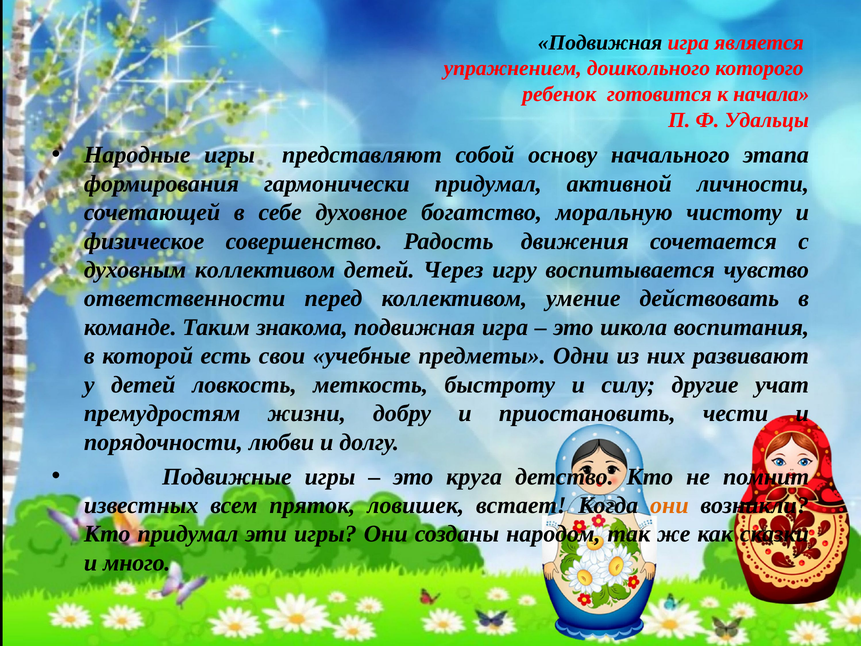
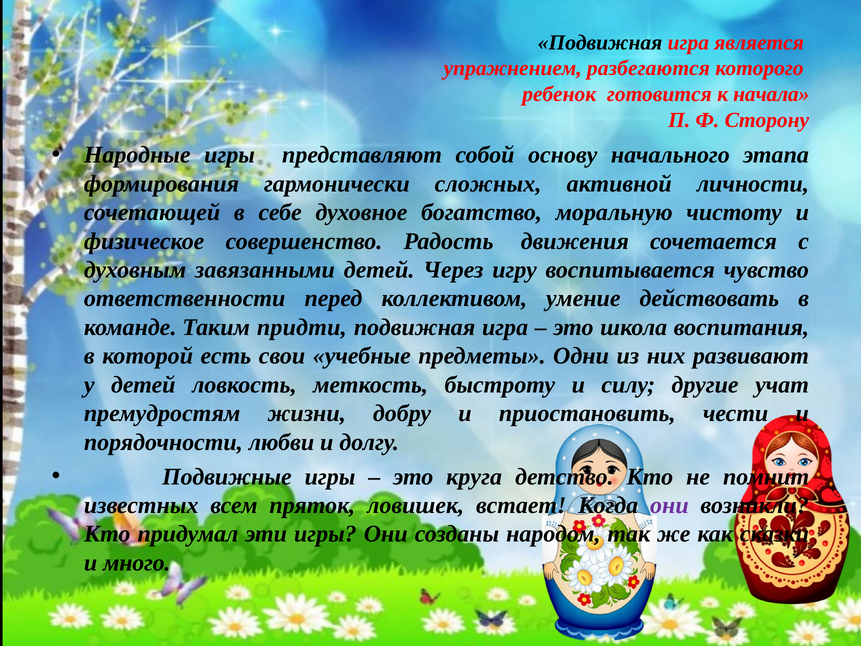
дошкольного: дошкольного -> разбегаются
Удальцы: Удальцы -> Сторону
гармонически придумал: придумал -> сложных
духовным коллективом: коллективом -> завязанными
знакома: знакома -> придти
они at (669, 505) colour: orange -> purple
